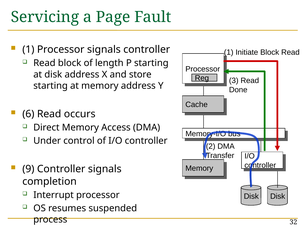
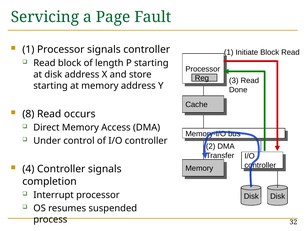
6: 6 -> 8
9: 9 -> 4
